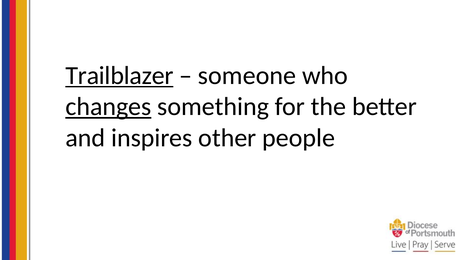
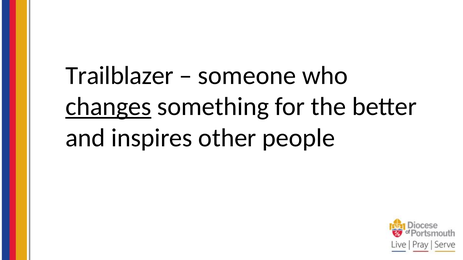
Trailblazer underline: present -> none
